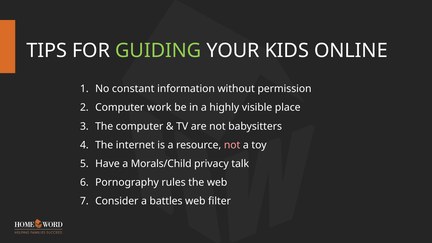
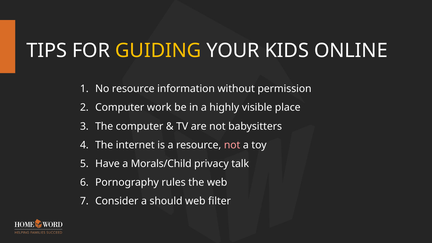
GUIDING colour: light green -> yellow
No constant: constant -> resource
battles: battles -> should
